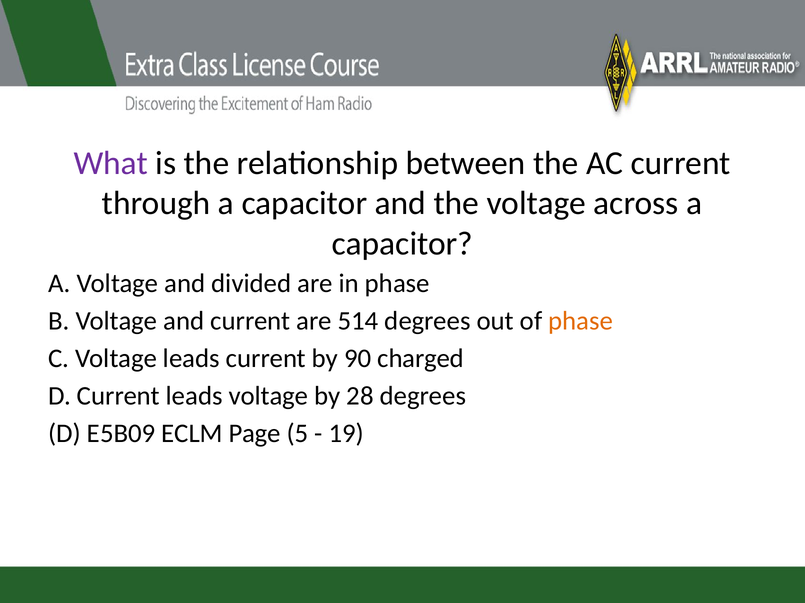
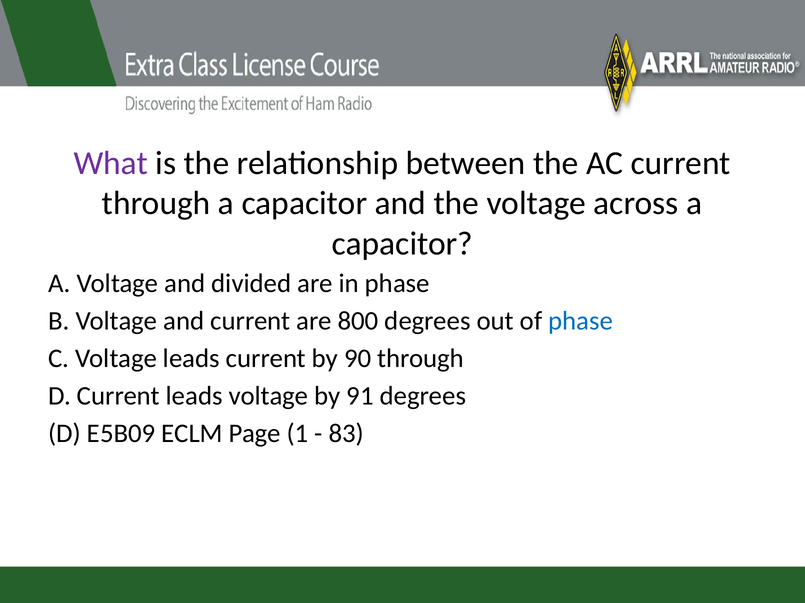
514: 514 -> 800
phase at (581, 321) colour: orange -> blue
90 charged: charged -> through
28: 28 -> 91
5: 5 -> 1
19: 19 -> 83
